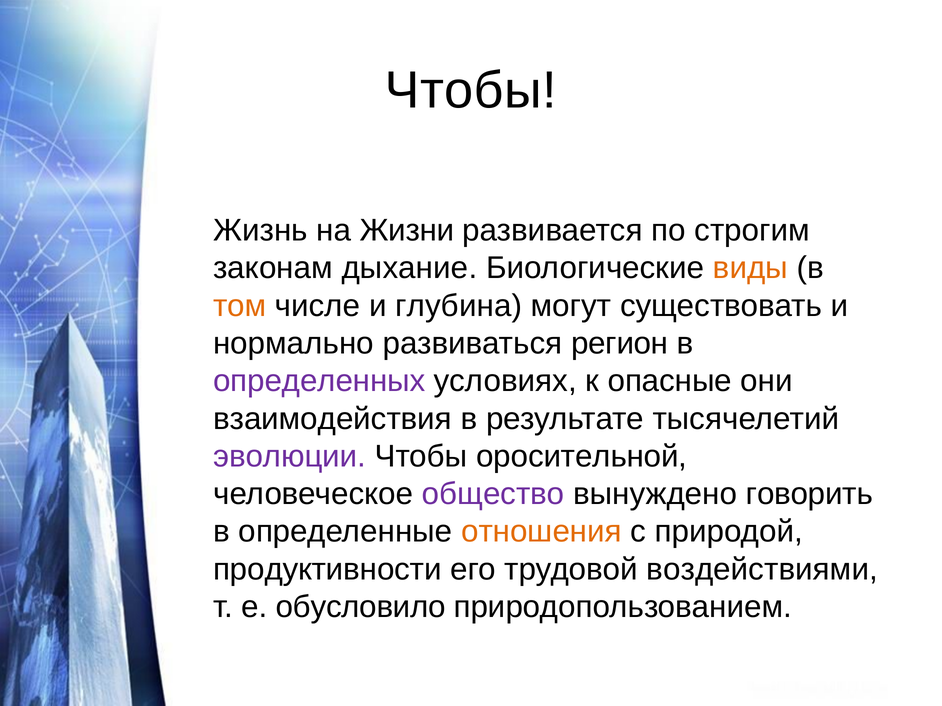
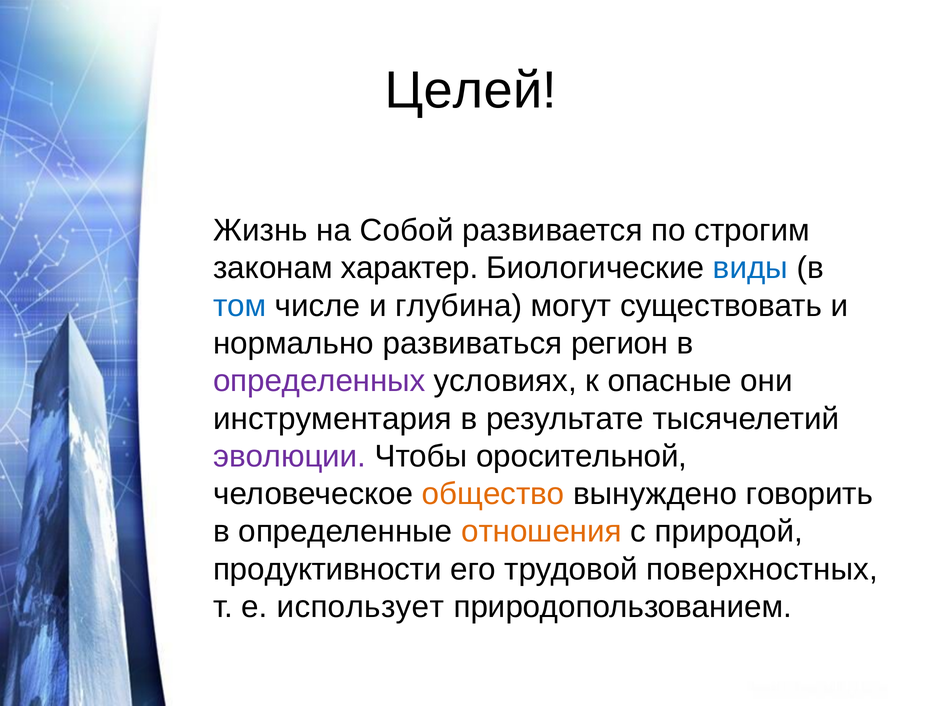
Чтобы at (471, 91): Чтобы -> Целей
Жизни: Жизни -> Собой
дыхание: дыхание -> характер
виды colour: orange -> blue
том colour: orange -> blue
взаимодействия: взаимодействия -> инструментария
общество colour: purple -> orange
воздействиями: воздействиями -> поверхностных
обусловило: обусловило -> использует
